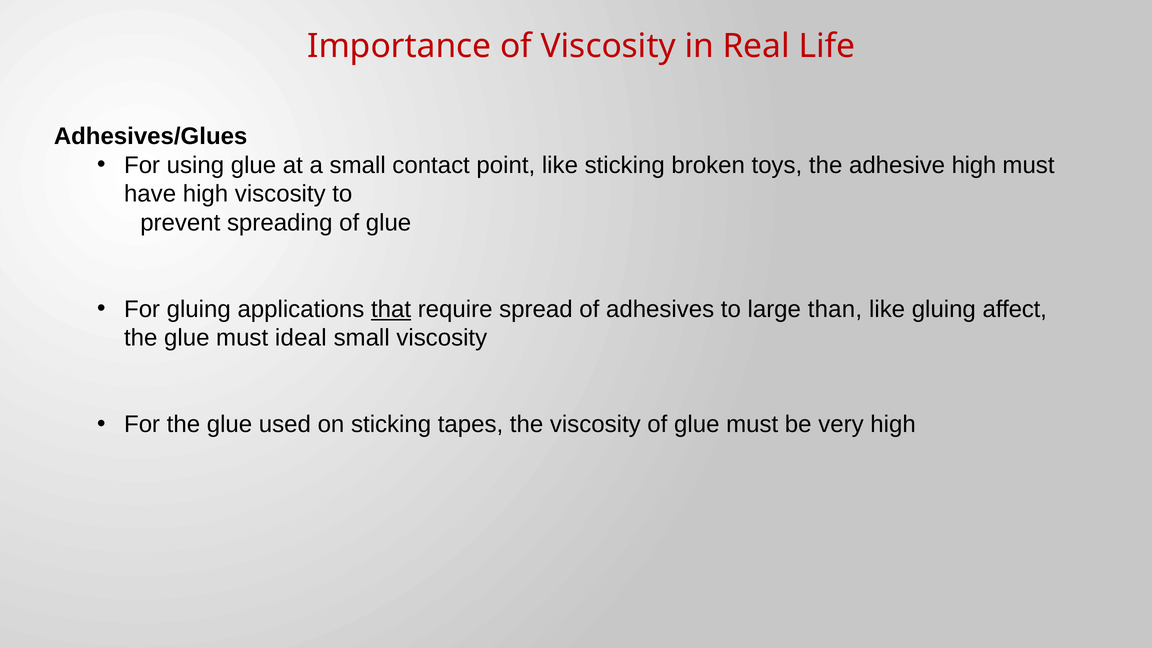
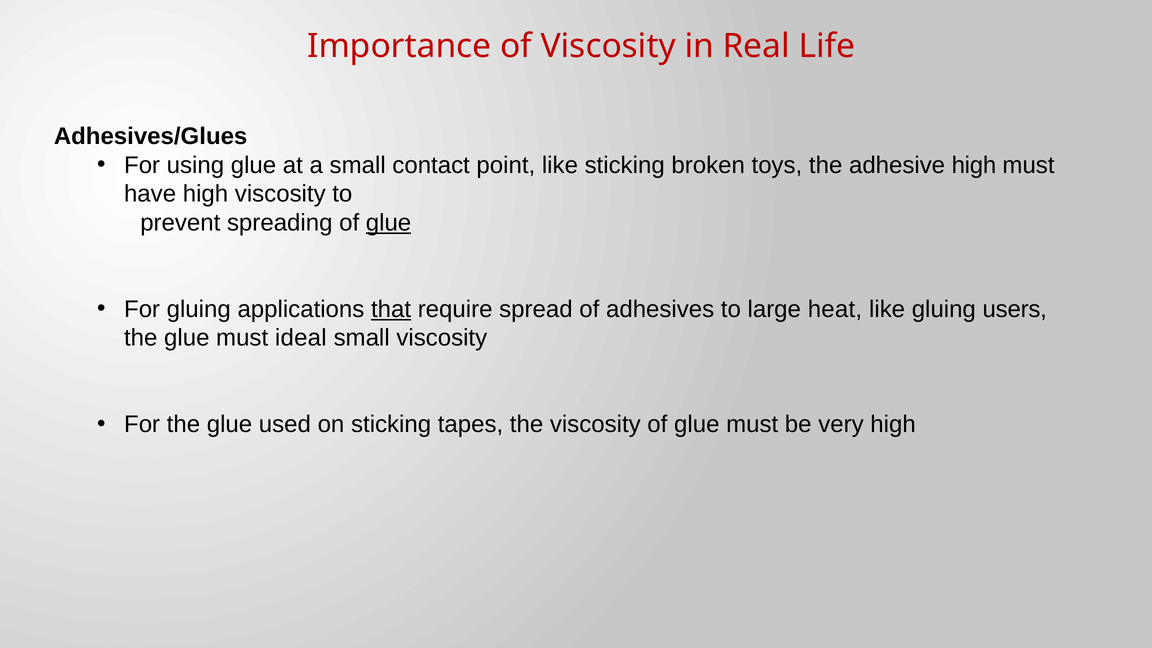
glue at (389, 223) underline: none -> present
than: than -> heat
affect: affect -> users
